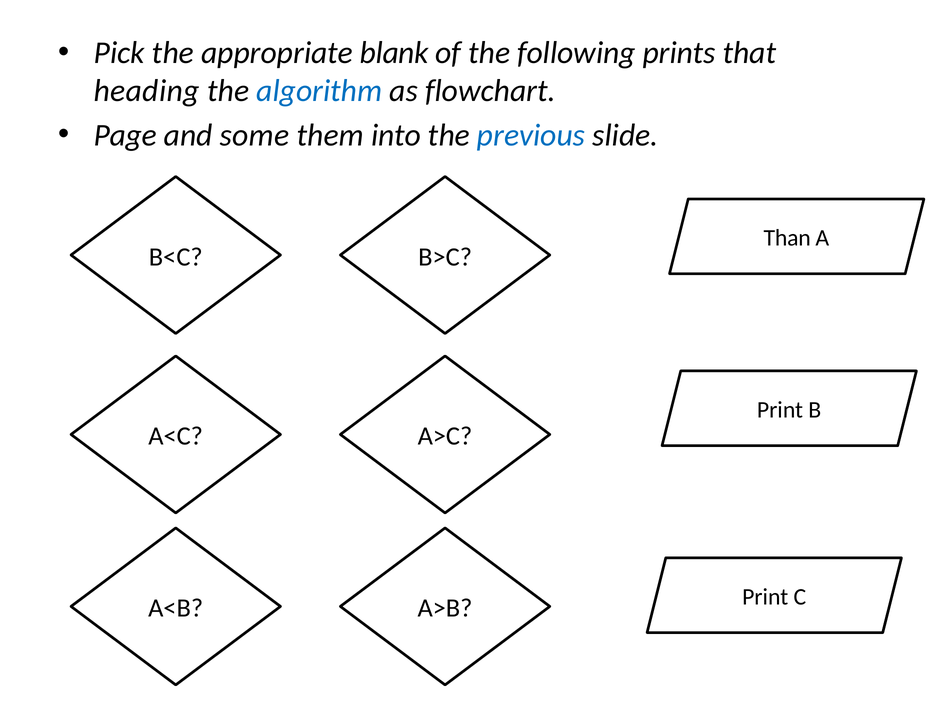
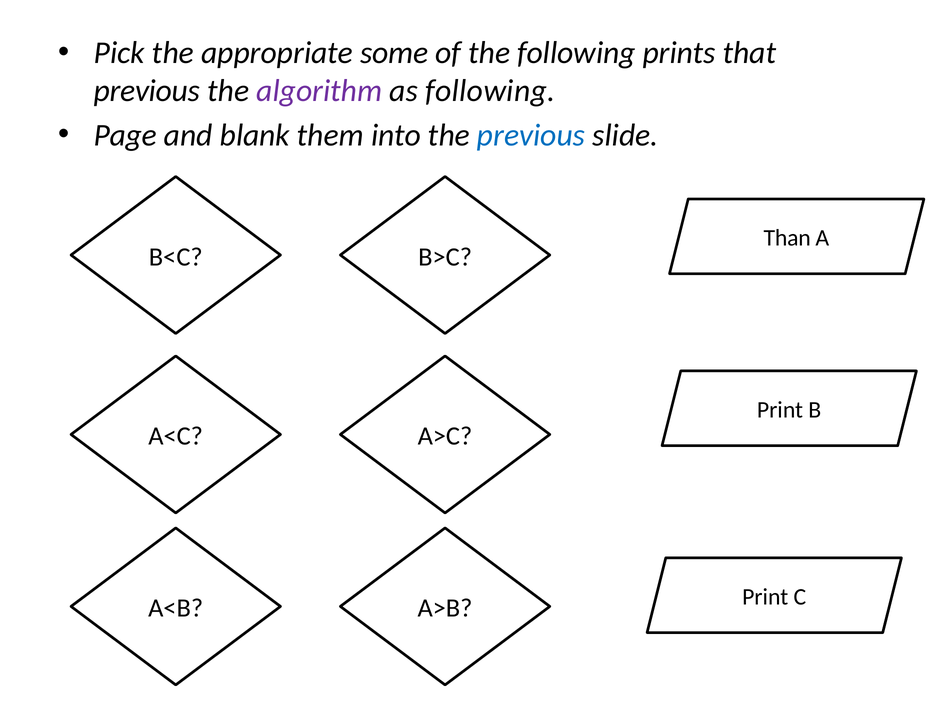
blank: blank -> some
heading at (147, 91): heading -> previous
algorithm colour: blue -> purple
as flowchart: flowchart -> following
some: some -> blank
